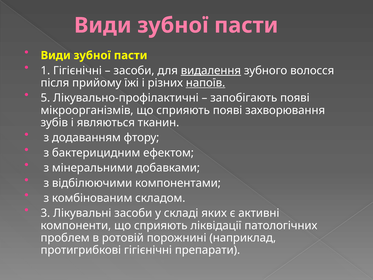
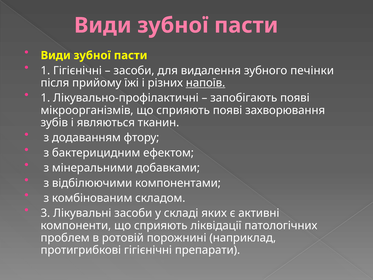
видалення underline: present -> none
волосся: волосся -> печінки
5 at (45, 98): 5 -> 1
